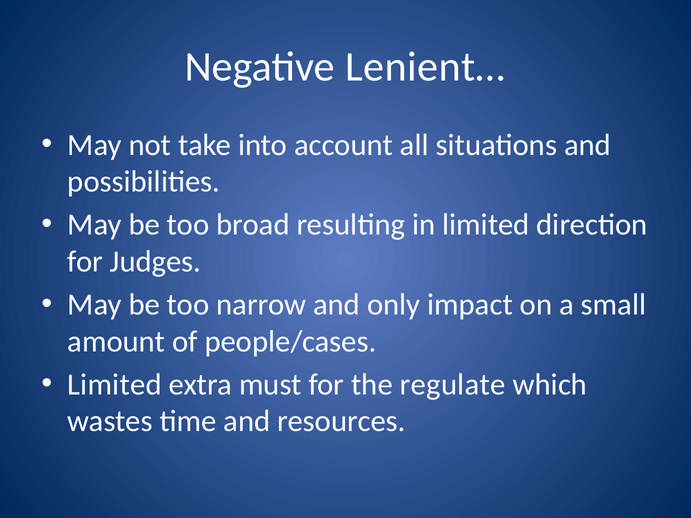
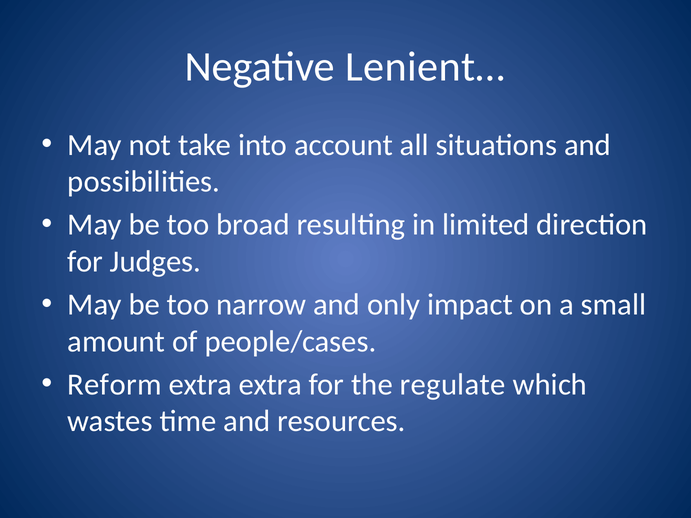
Limited at (115, 385): Limited -> Reform
extra must: must -> extra
